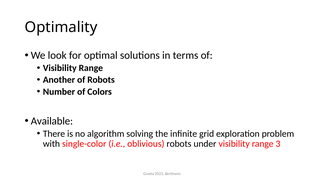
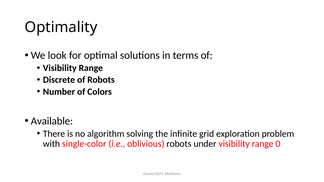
Another: Another -> Discrete
3: 3 -> 0
